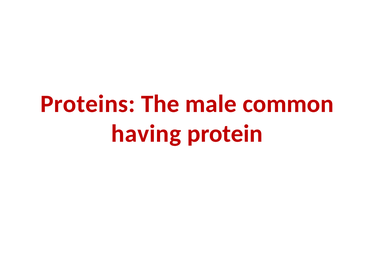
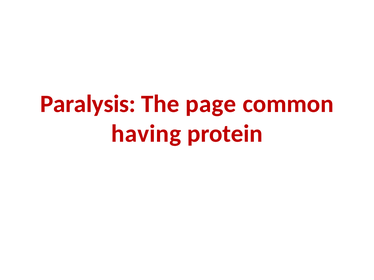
Proteins: Proteins -> Paralysis
male: male -> page
